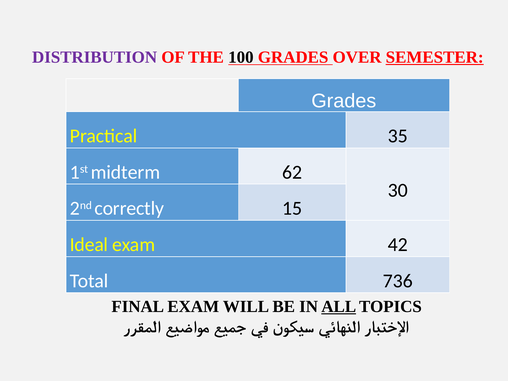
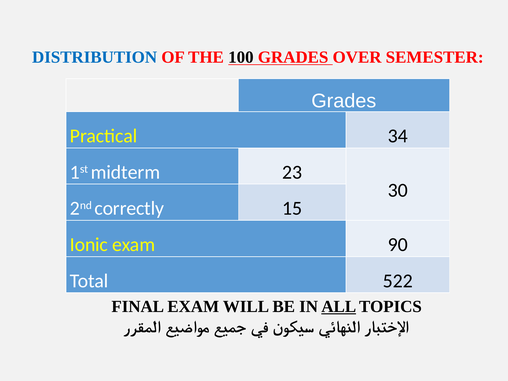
DISTRIBUTION colour: purple -> blue
SEMESTER underline: present -> none
35: 35 -> 34
62: 62 -> 23
Ideal: Ideal -> Ionic
42: 42 -> 90
736: 736 -> 522
